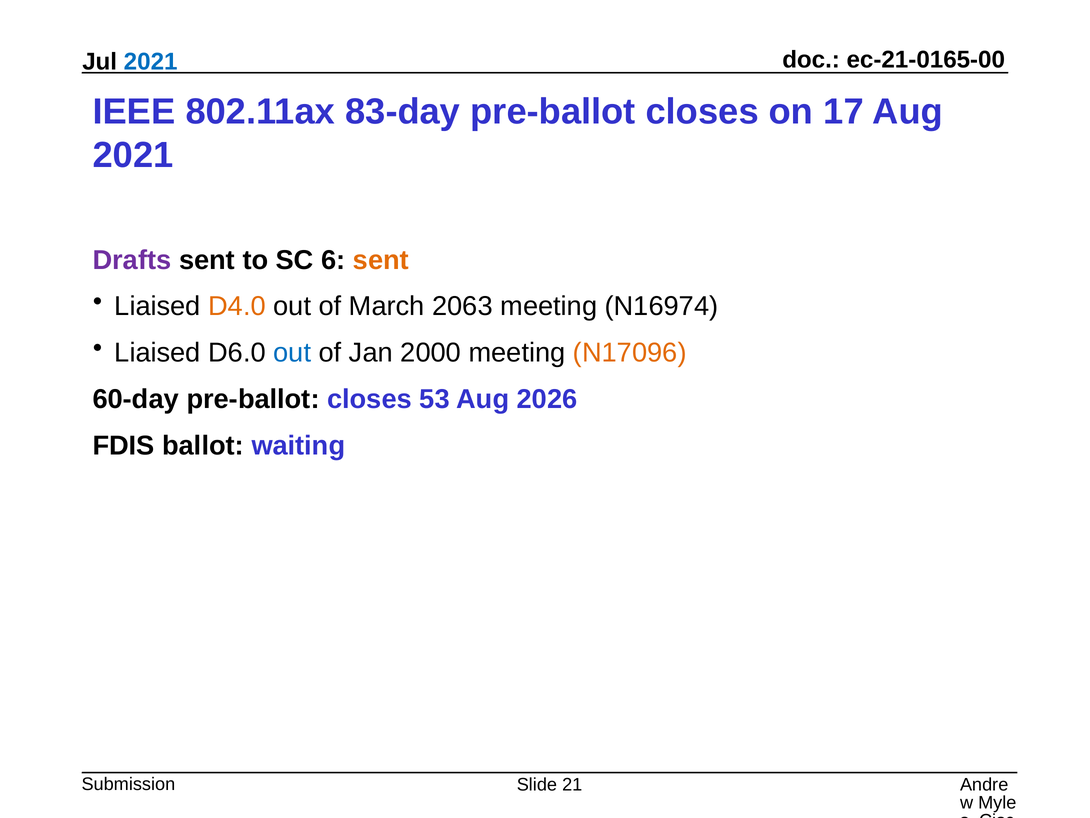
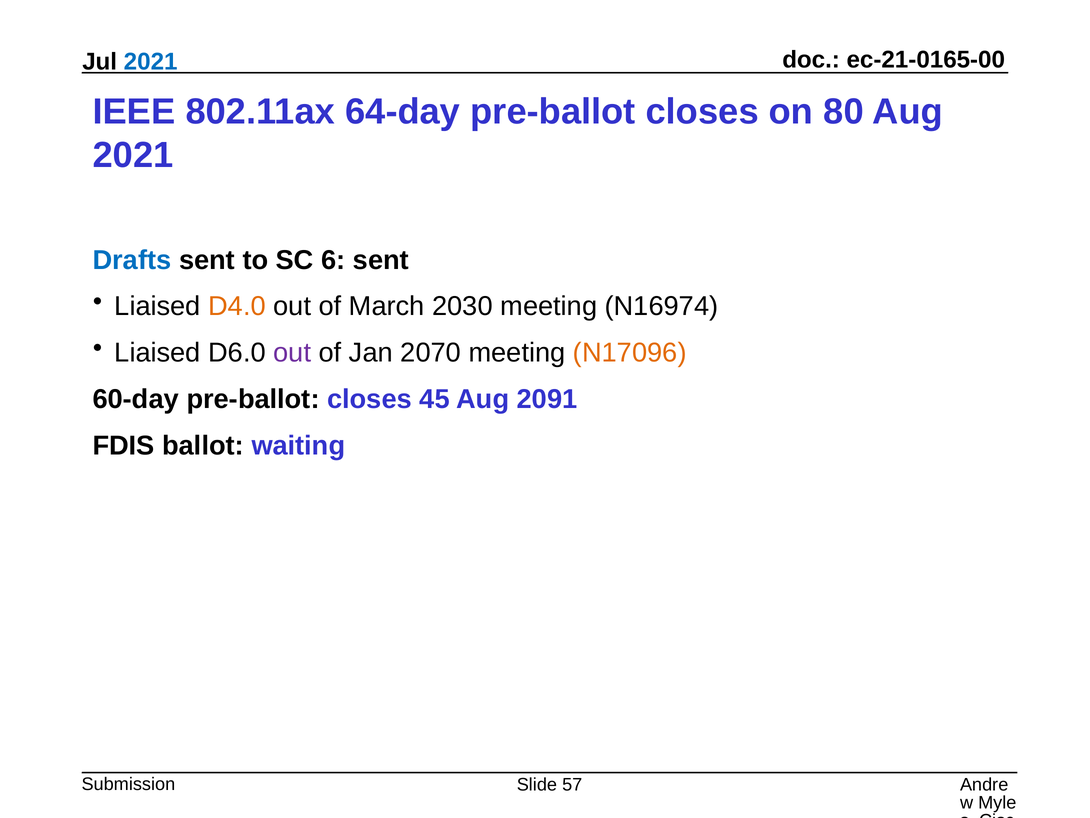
83-day: 83-day -> 64-day
17: 17 -> 80
Drafts colour: purple -> blue
sent at (381, 260) colour: orange -> black
2063: 2063 -> 2030
out at (292, 353) colour: blue -> purple
2000: 2000 -> 2070
53: 53 -> 45
2026: 2026 -> 2091
21: 21 -> 57
